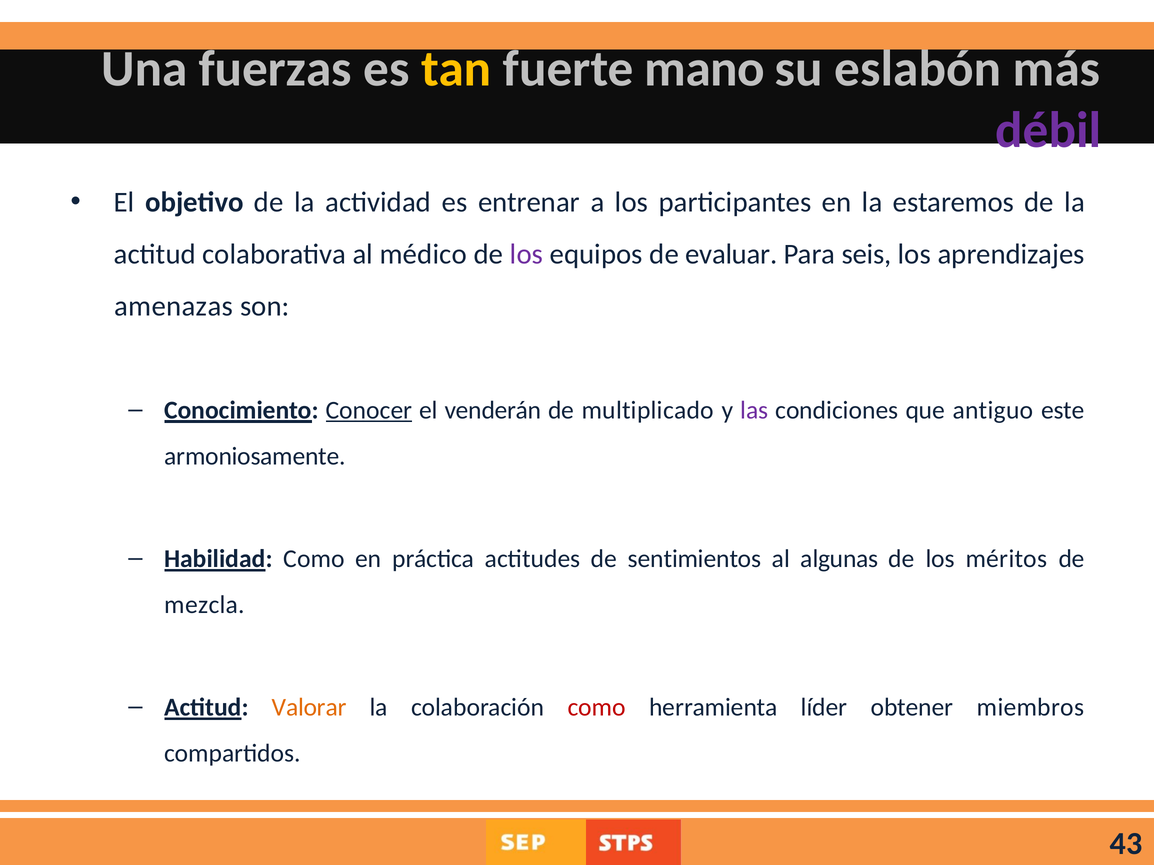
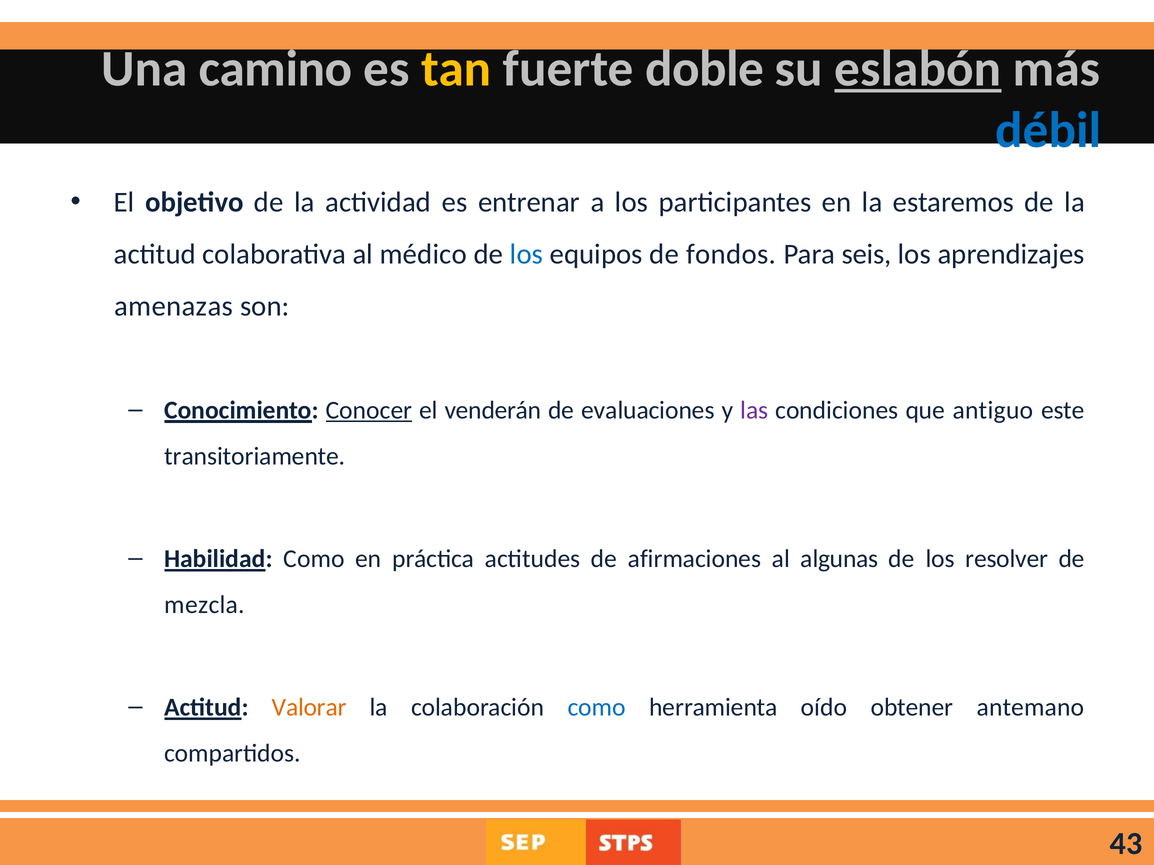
fuerzas: fuerzas -> camino
mano: mano -> doble
eslabón underline: none -> present
débil colour: purple -> blue
los at (527, 254) colour: purple -> blue
evaluar: evaluar -> fondos
multiplicado: multiplicado -> evaluaciones
armoniosamente: armoniosamente -> transitoriamente
sentimientos: sentimientos -> afirmaciones
méritos: méritos -> resolver
como at (597, 708) colour: red -> blue
líder: líder -> oído
miembros: miembros -> antemano
